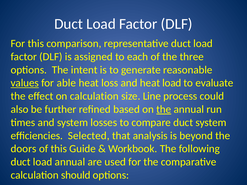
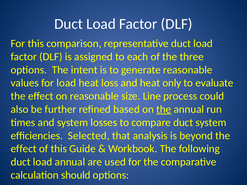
values underline: present -> none
for able: able -> load
heat load: load -> only
on calculation: calculation -> reasonable
doors at (24, 149): doors -> effect
